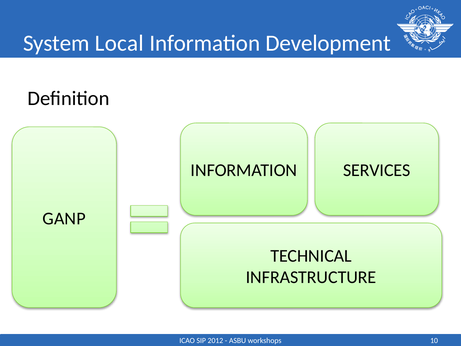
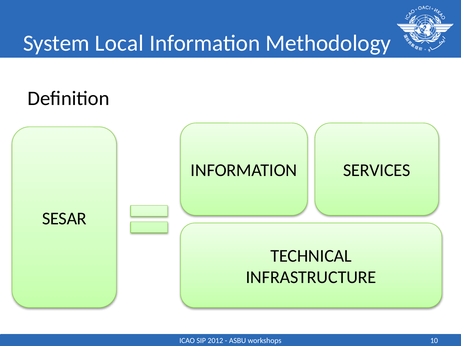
Development: Development -> Methodology
GANP: GANP -> SESAR
